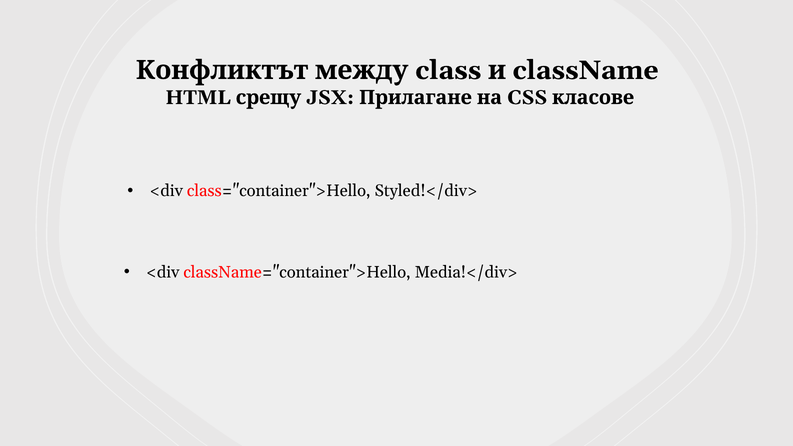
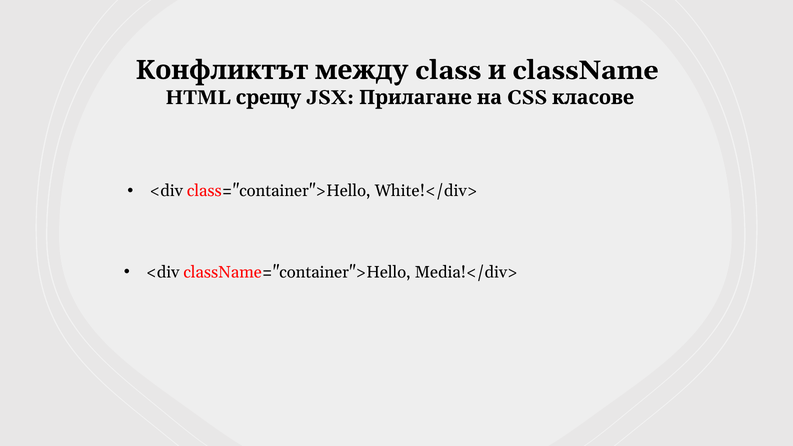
Styled!</div>: Styled!</div> -> White!</div>
